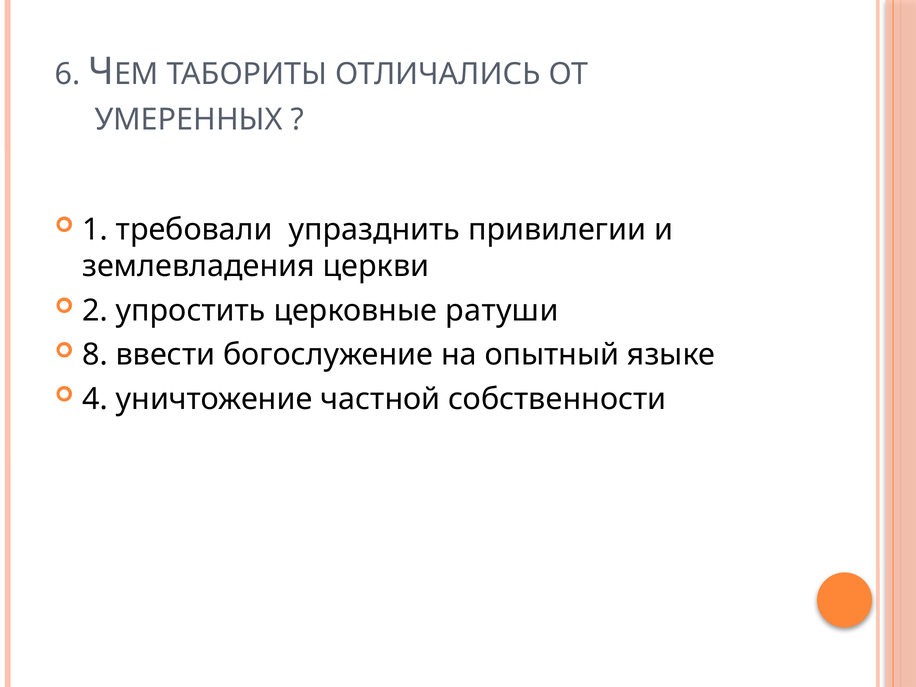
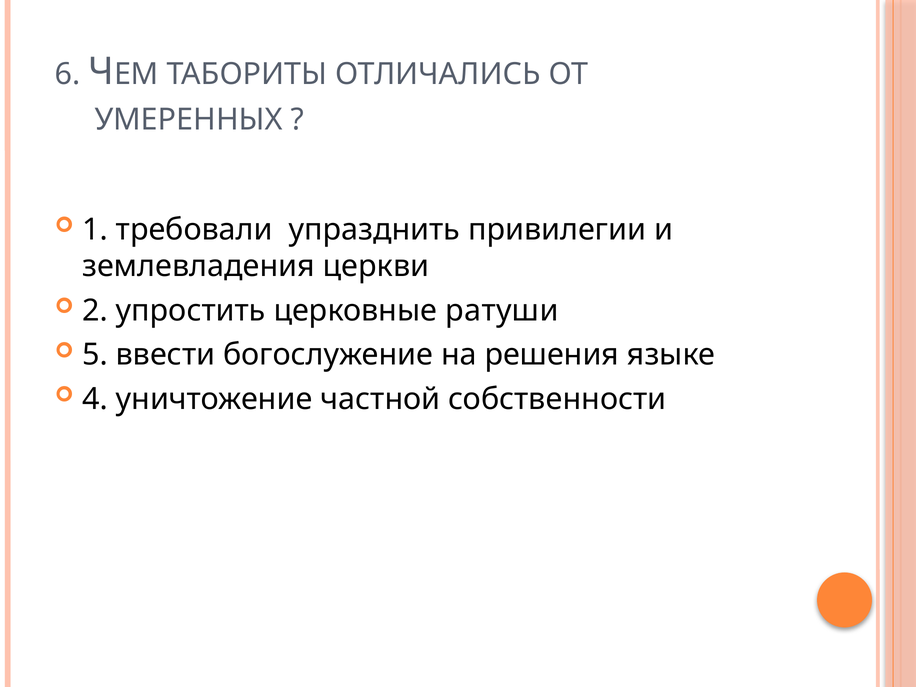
8: 8 -> 5
опытный: опытный -> решения
